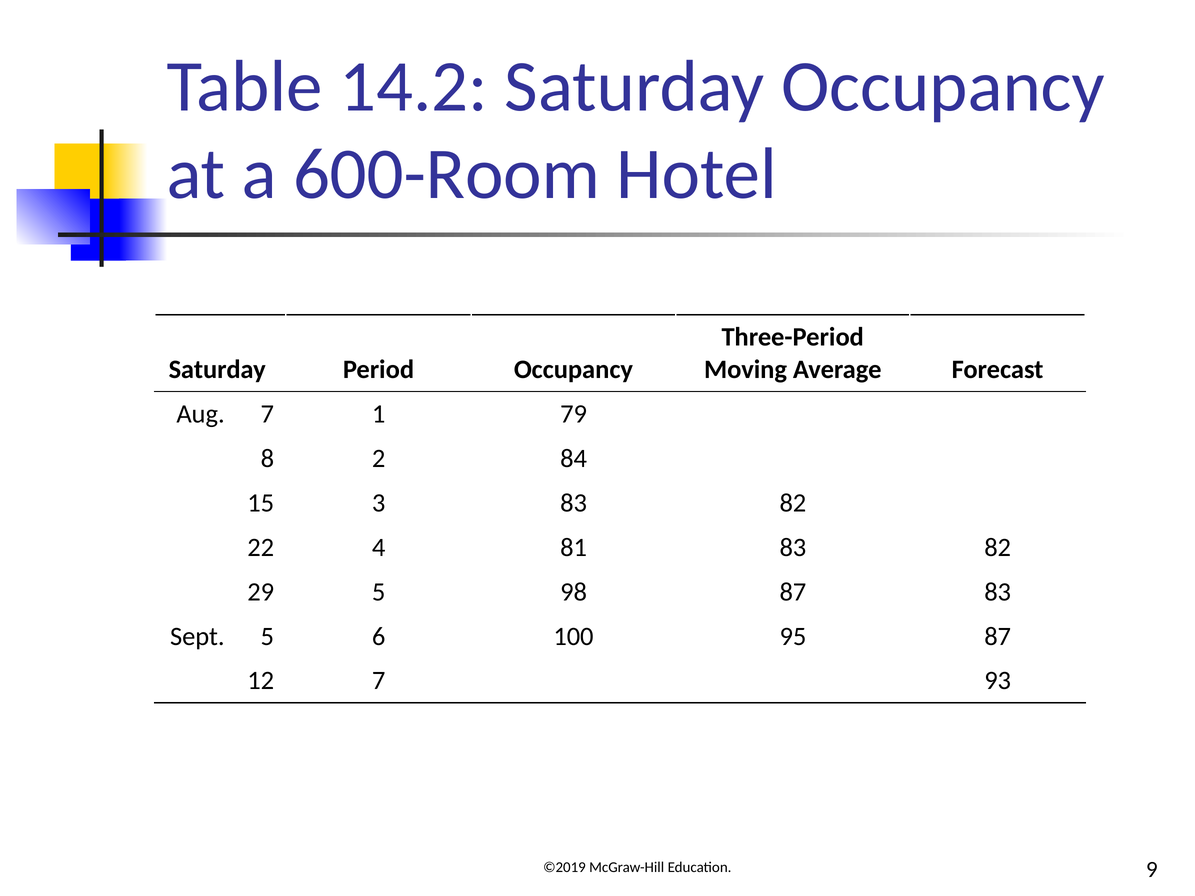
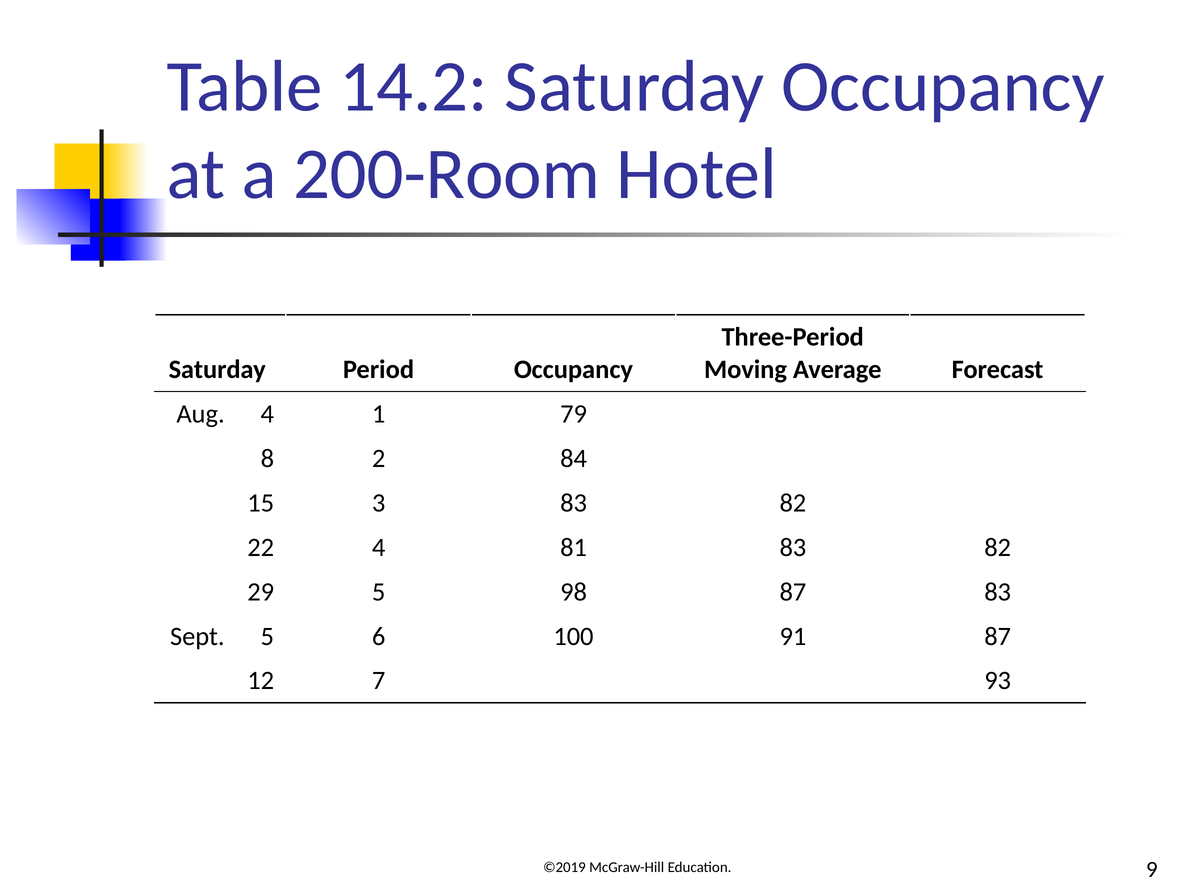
600-Room: 600-Room -> 200-Room
Aug 7: 7 -> 4
95: 95 -> 91
